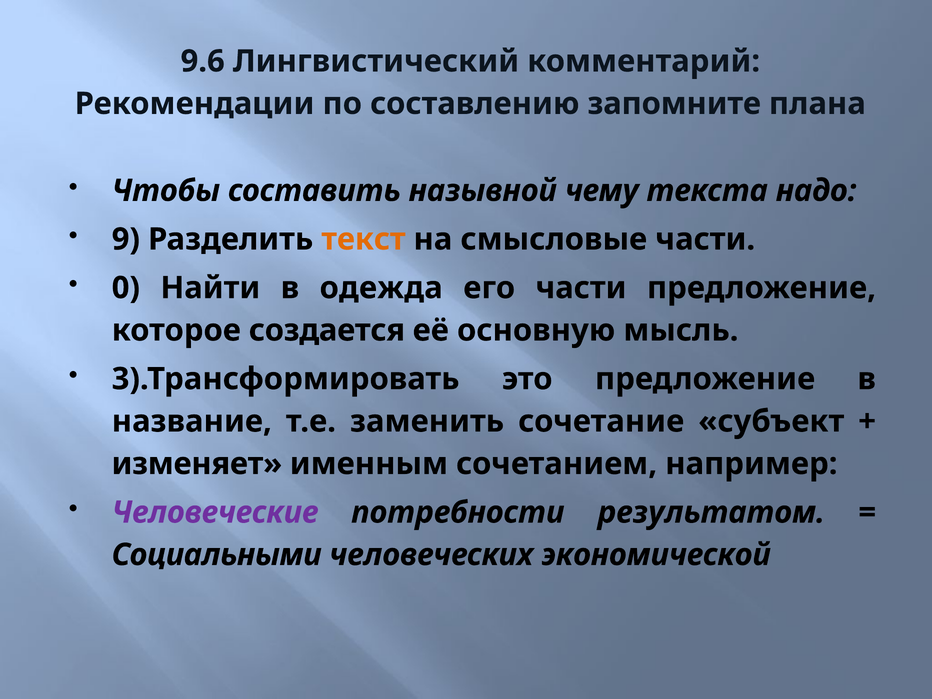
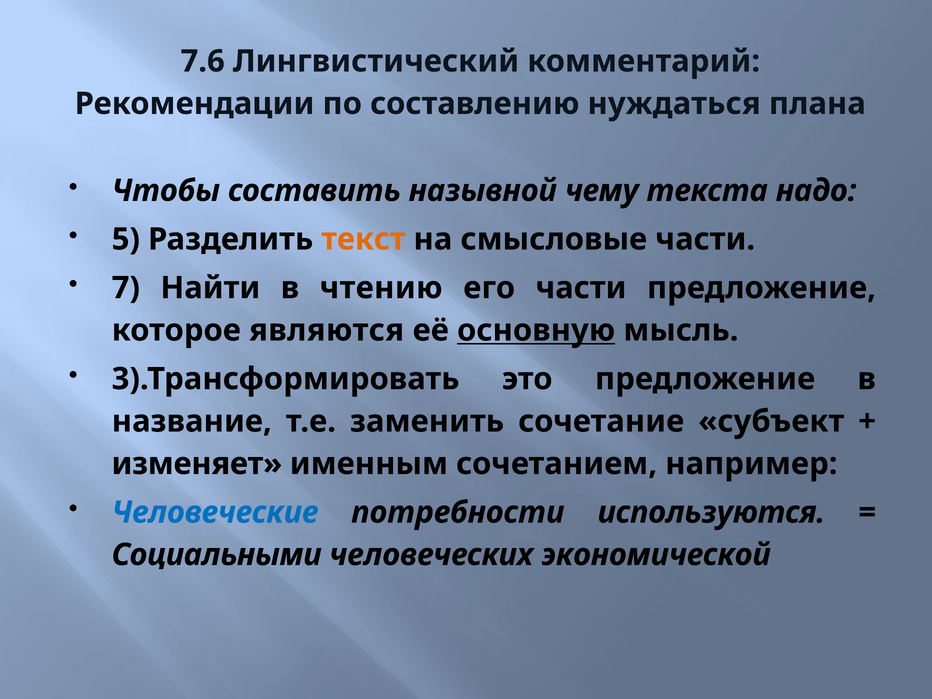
9.6: 9.6 -> 7.6
запомните: запомните -> нуждаться
9: 9 -> 5
0: 0 -> 7
одежда: одежда -> чтению
создается: создается -> являются
основную underline: none -> present
Человеческие colour: purple -> blue
результатом: результатом -> используются
